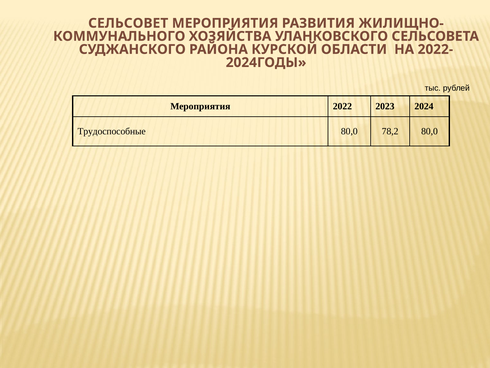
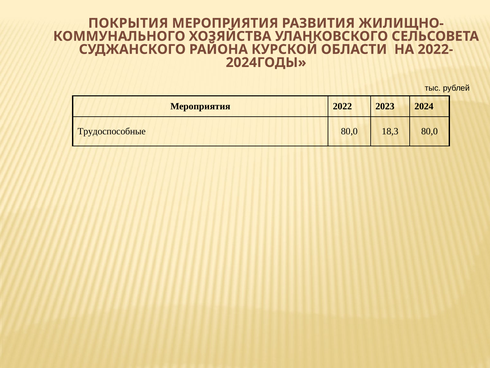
СЕЛЬСОВЕТ: СЕЛЬСОВЕТ -> ПОКРЫТИЯ
78,2: 78,2 -> 18,3
